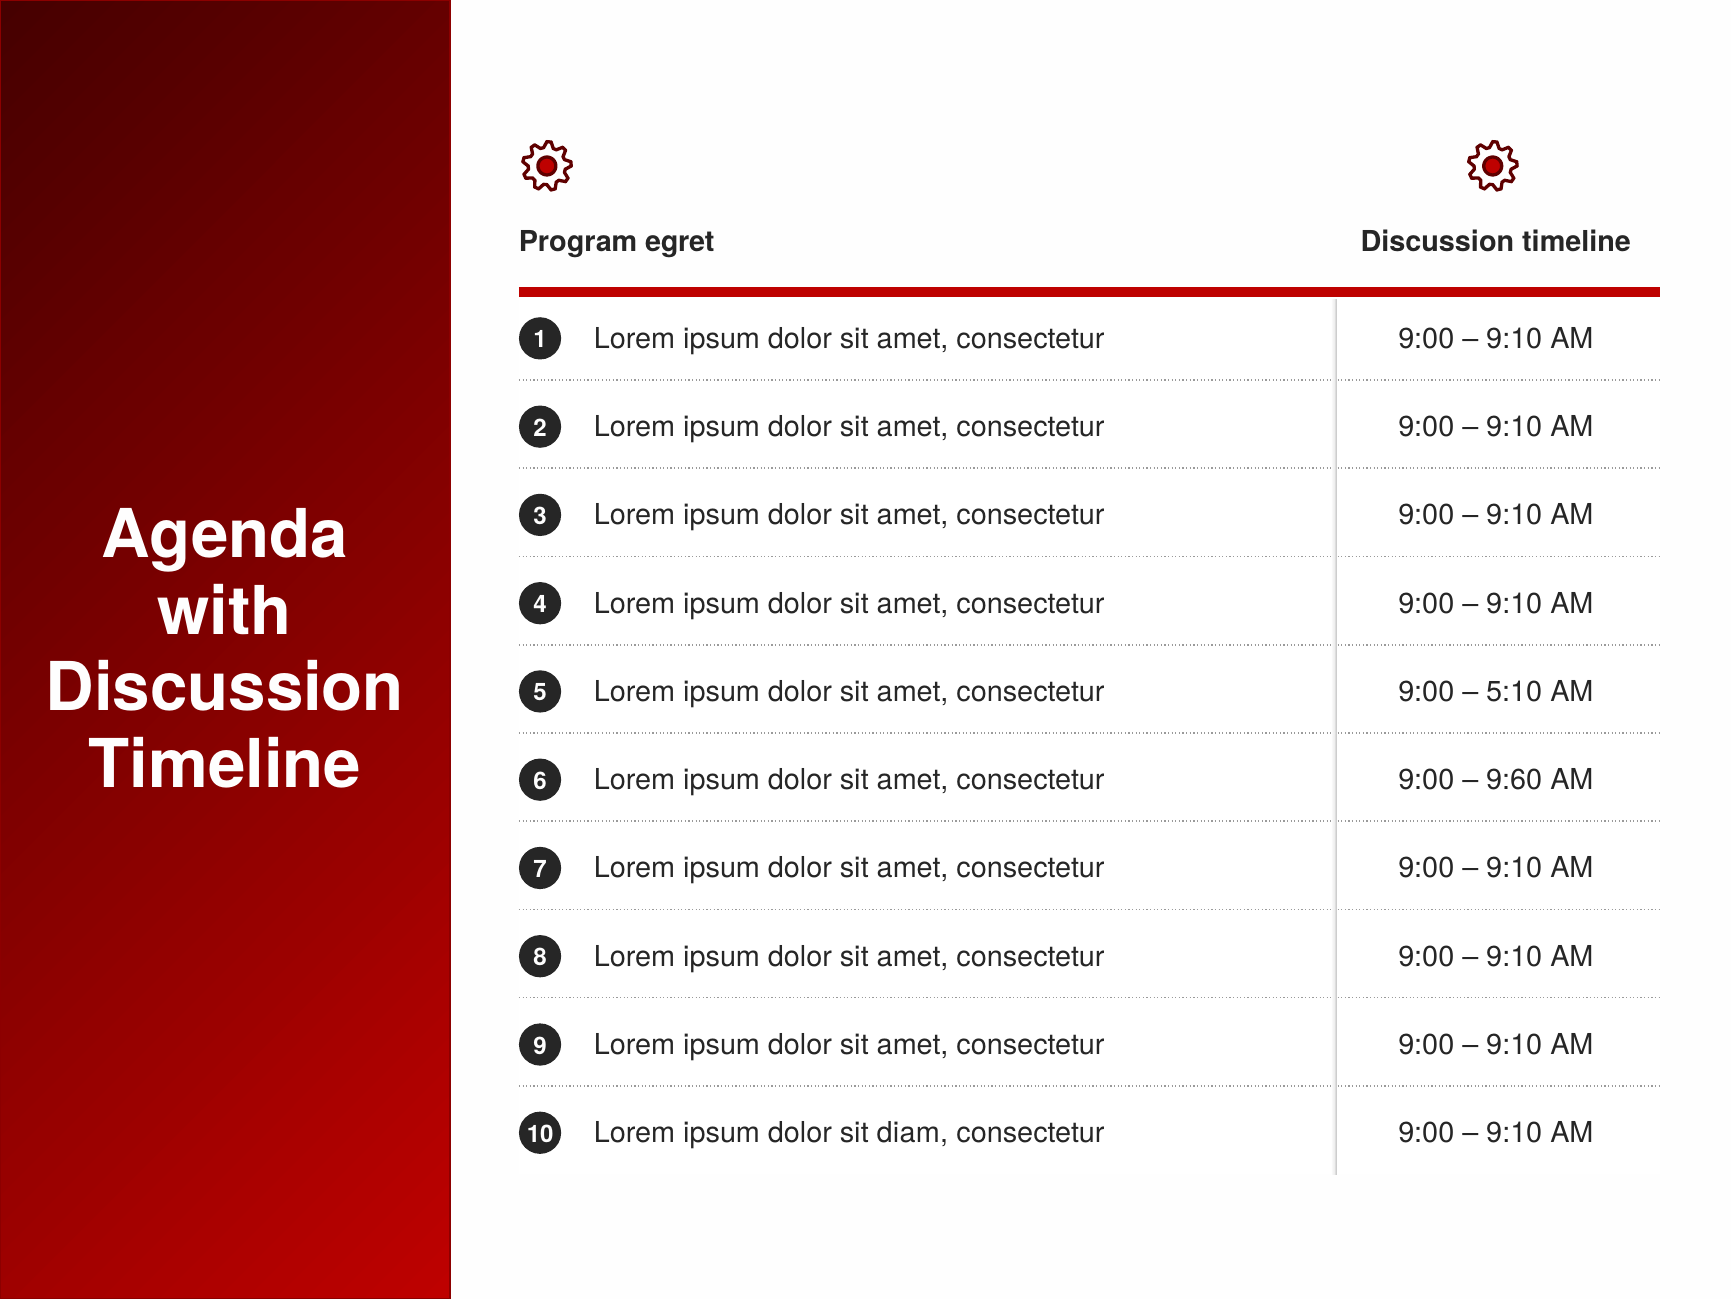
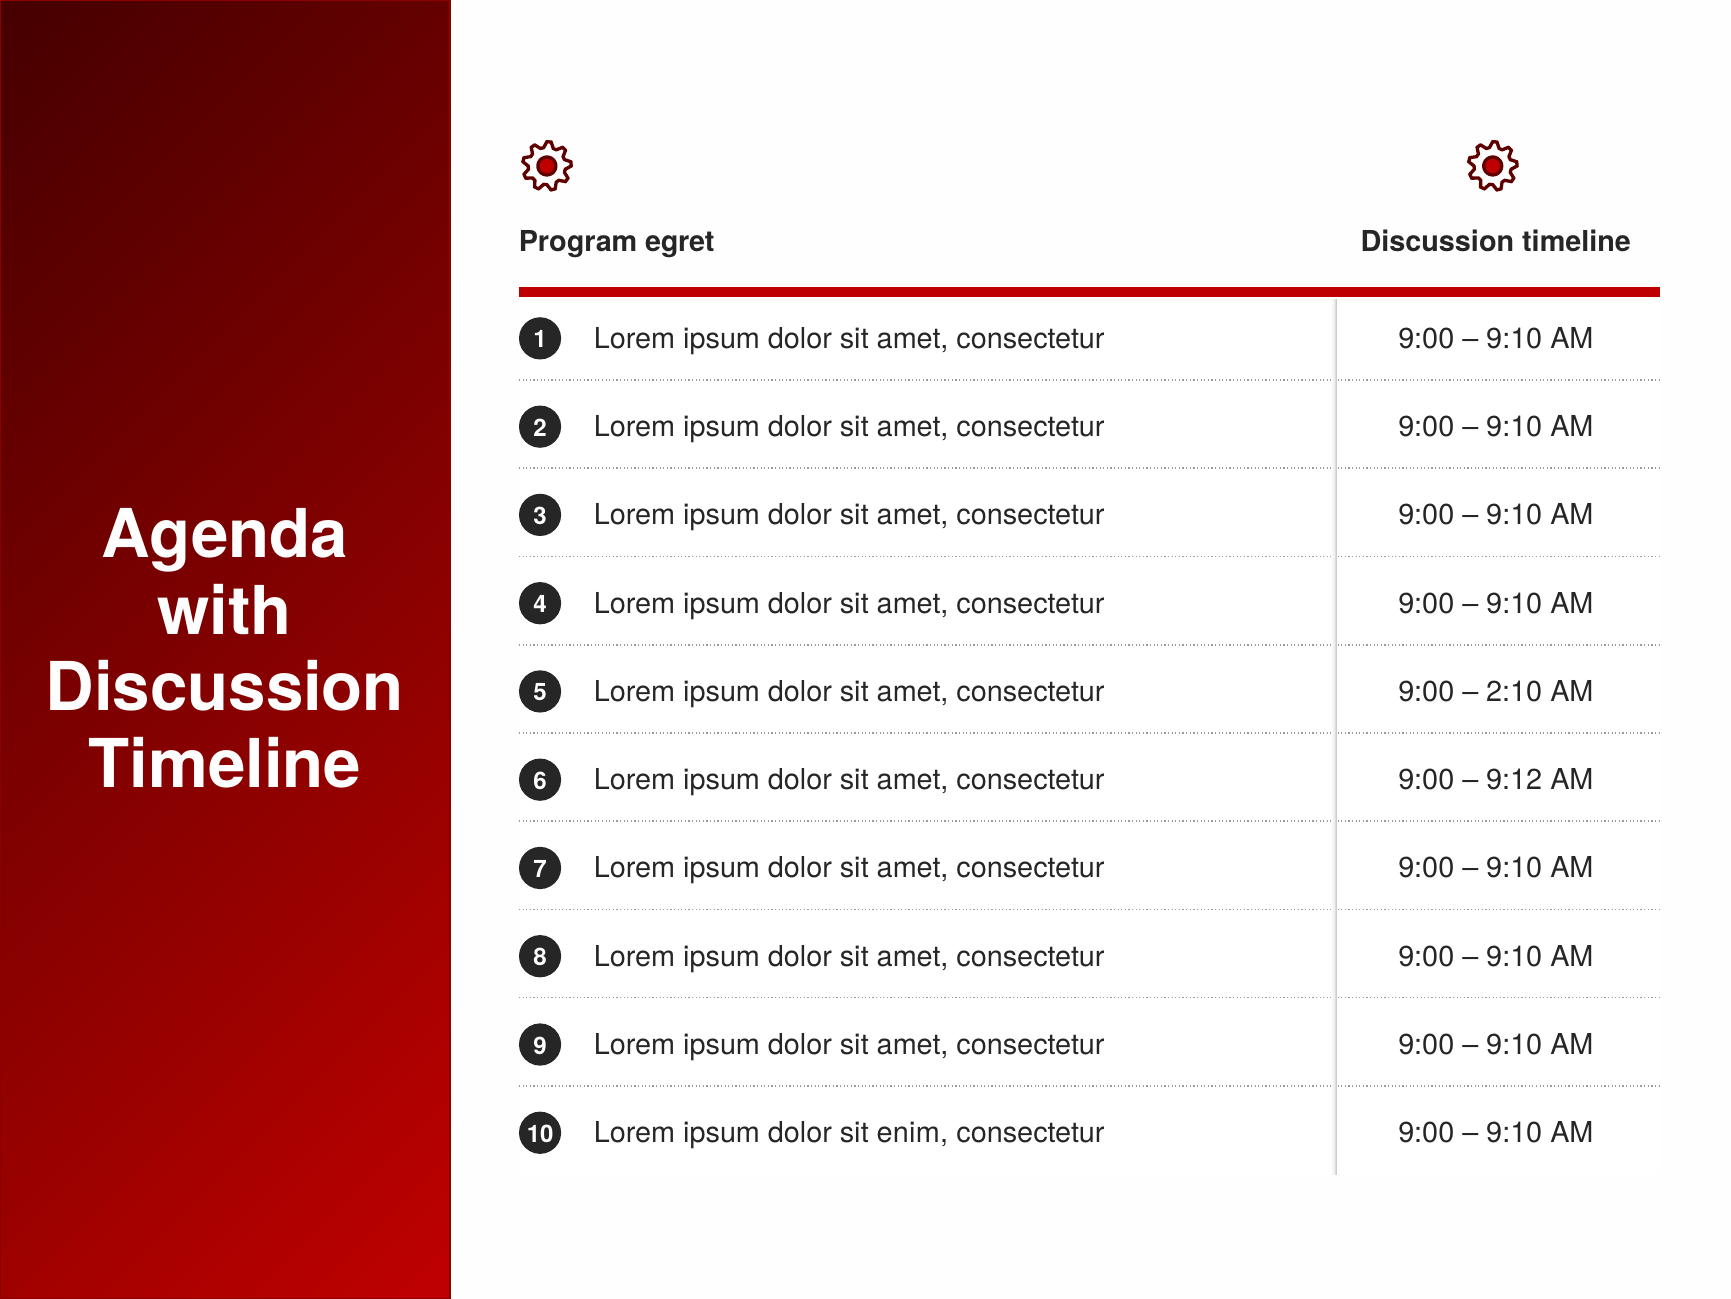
5:10: 5:10 -> 2:10
9:60: 9:60 -> 9:12
diam: diam -> enim
